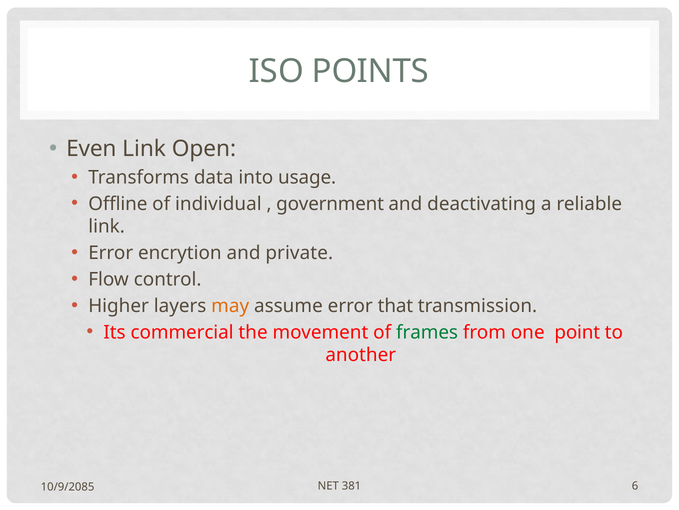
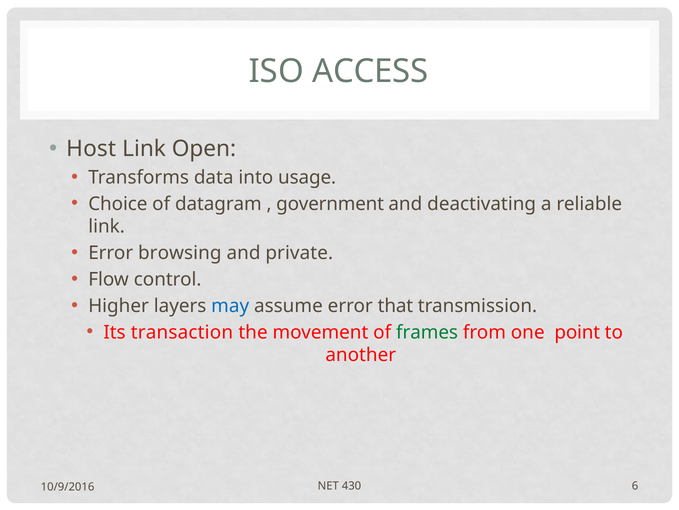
POINTS: POINTS -> ACCESS
Even: Even -> Host
Offline: Offline -> Choice
individual: individual -> datagram
encrytion: encrytion -> browsing
may colour: orange -> blue
commercial: commercial -> transaction
381: 381 -> 430
10/9/2085: 10/9/2085 -> 10/9/2016
